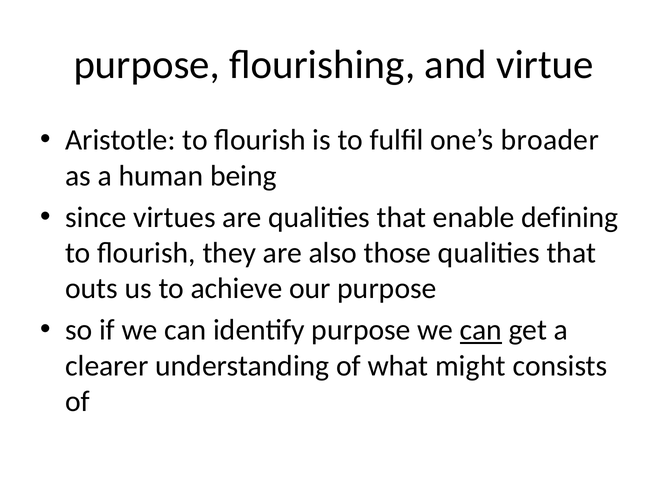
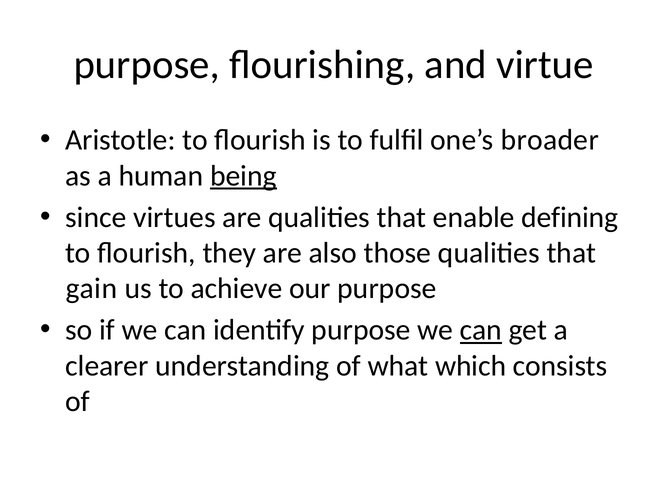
being underline: none -> present
outs: outs -> gain
might: might -> which
